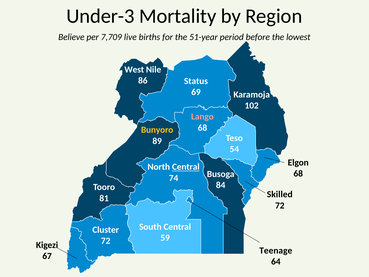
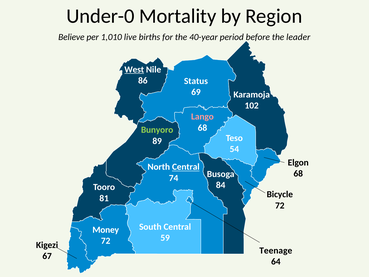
Under-3: Under-3 -> Under-0
7,709: 7,709 -> 1,010
51-year: 51-year -> 40-year
lowest: lowest -> leader
West underline: none -> present
Bunyoro colour: yellow -> light green
Skilled: Skilled -> Bicycle
Cluster: Cluster -> Money
